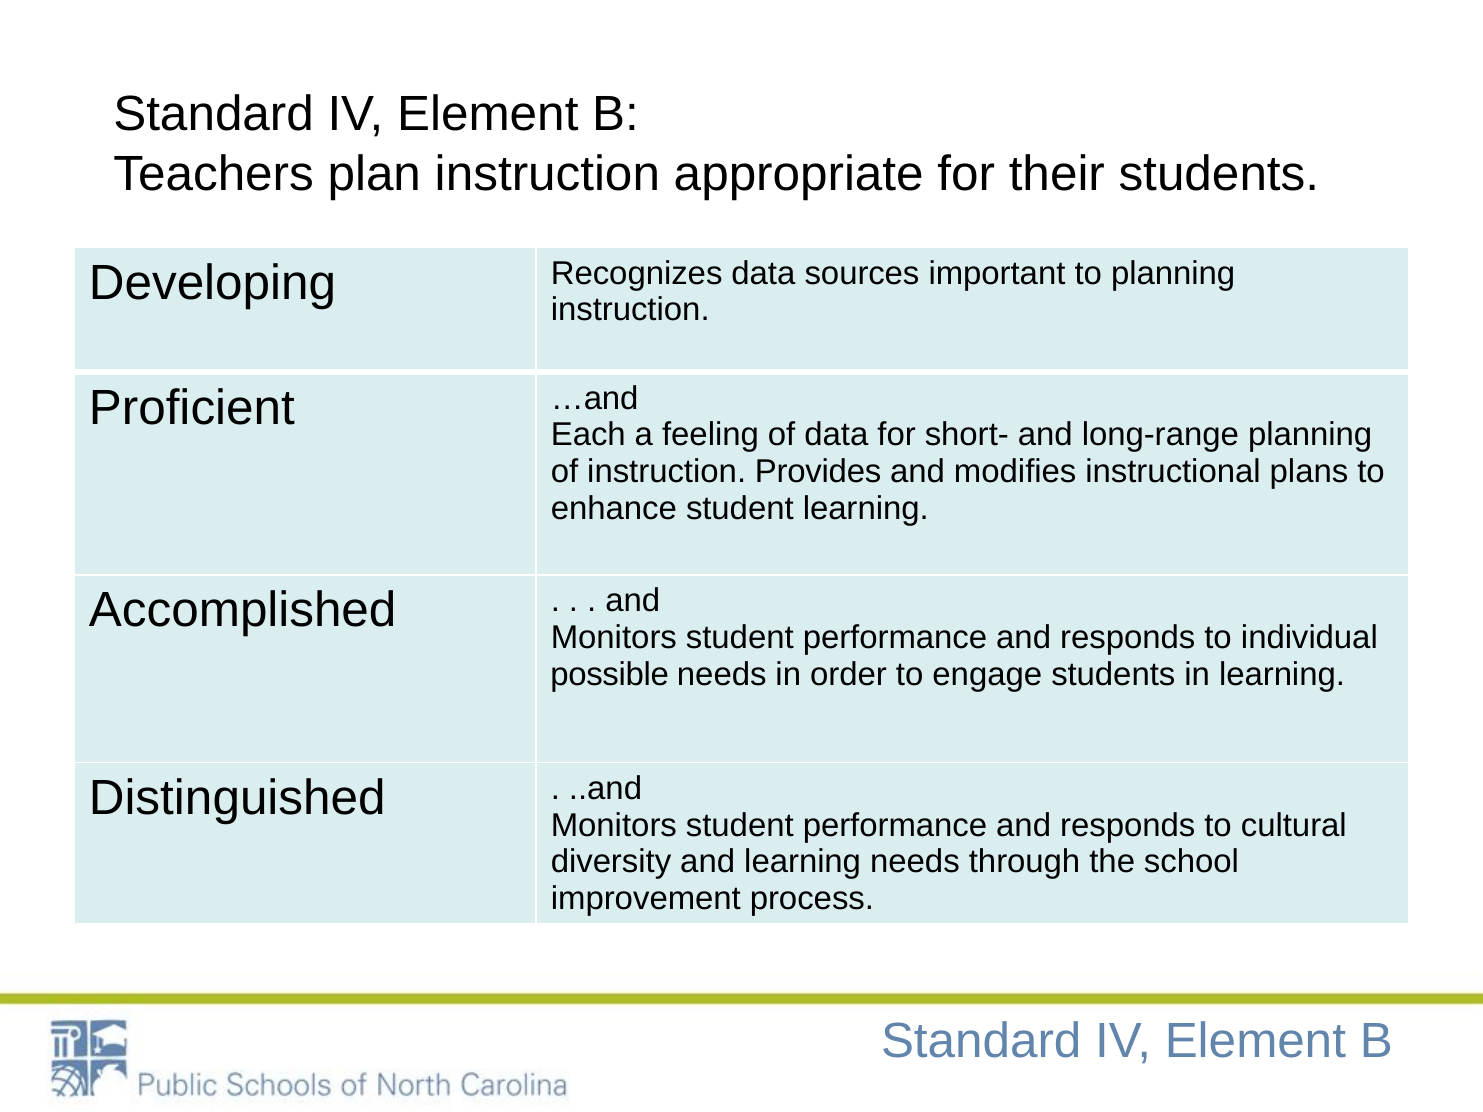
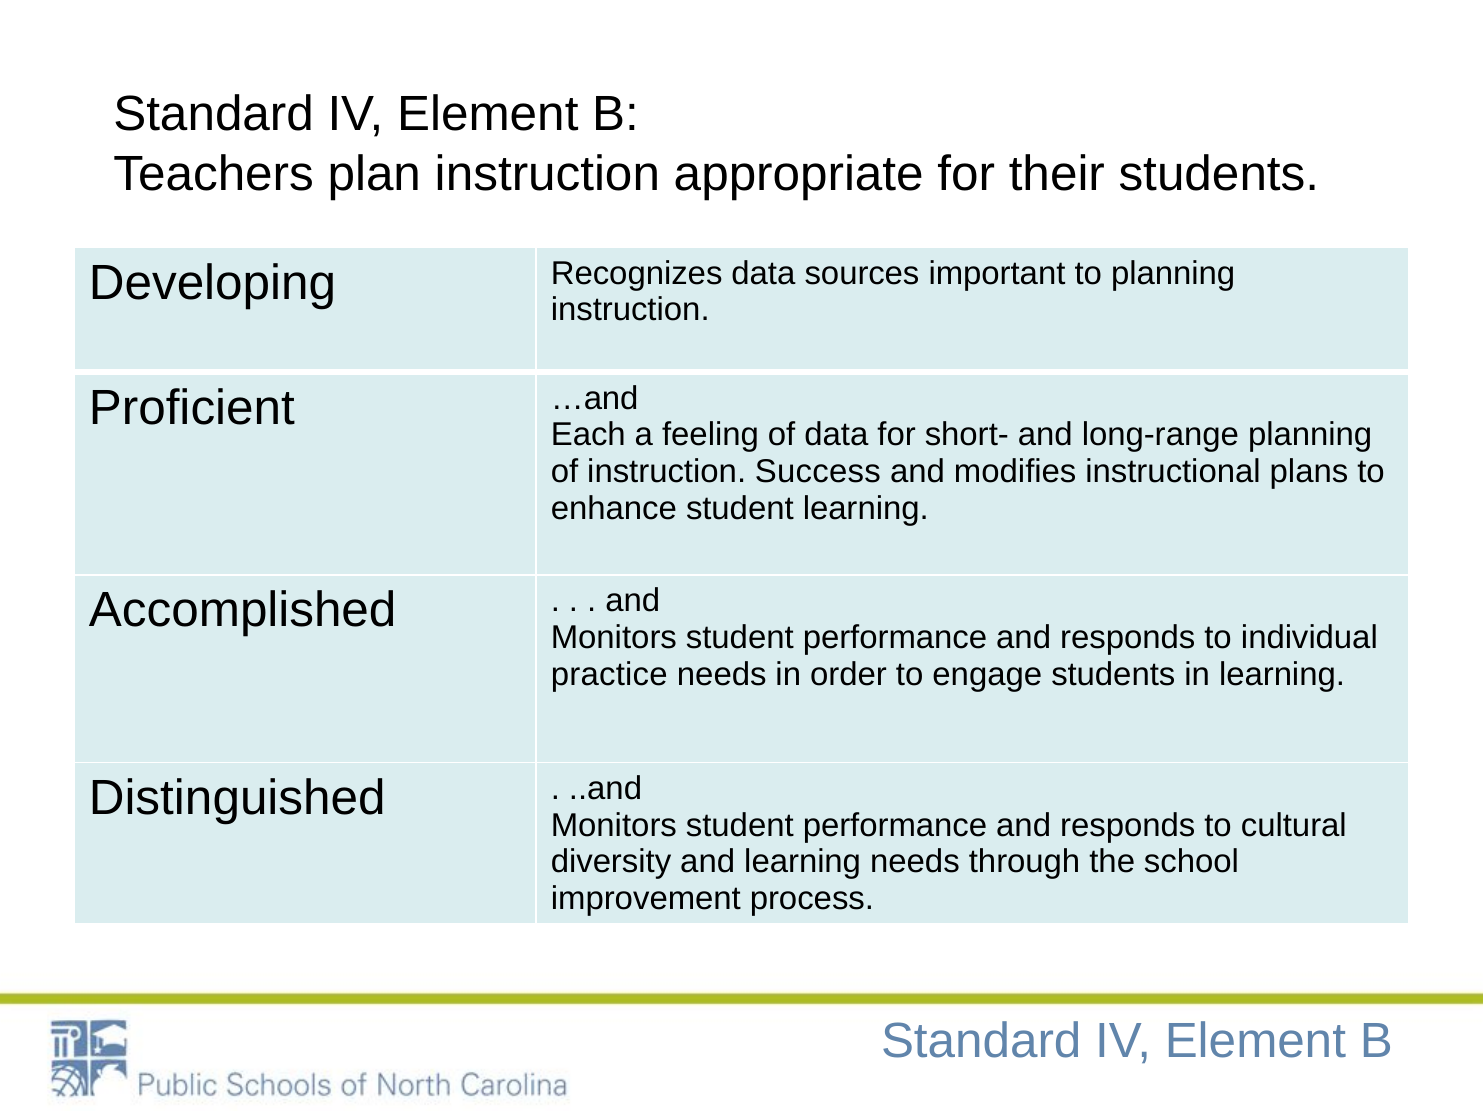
Provides: Provides -> Success
possible: possible -> practice
